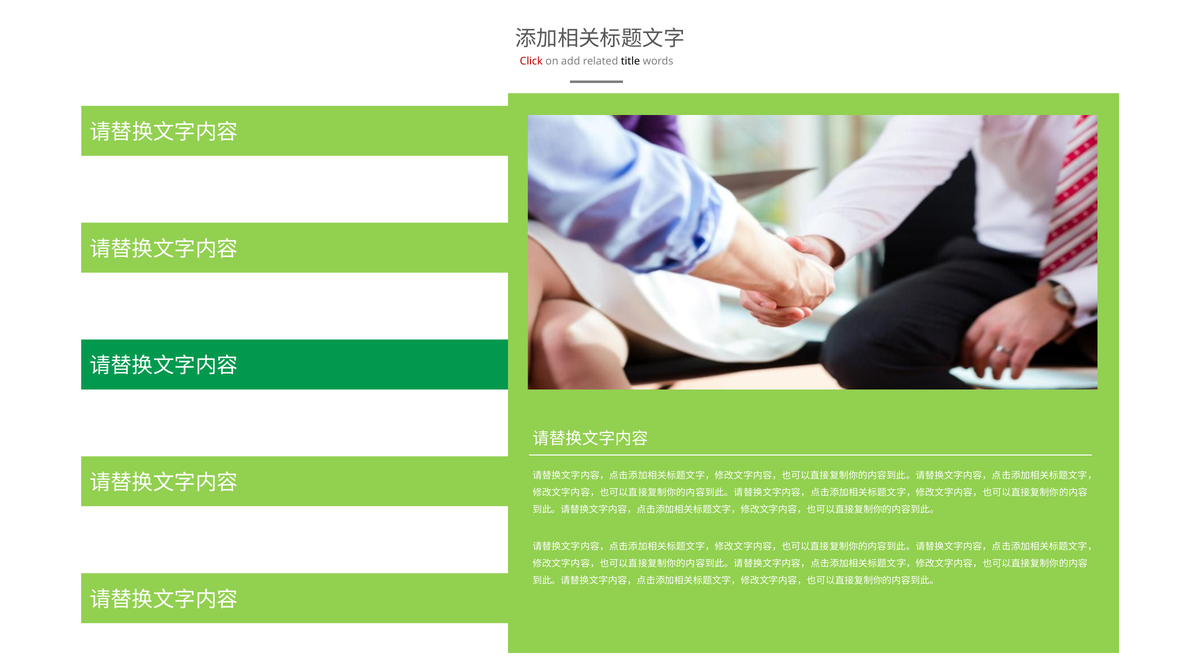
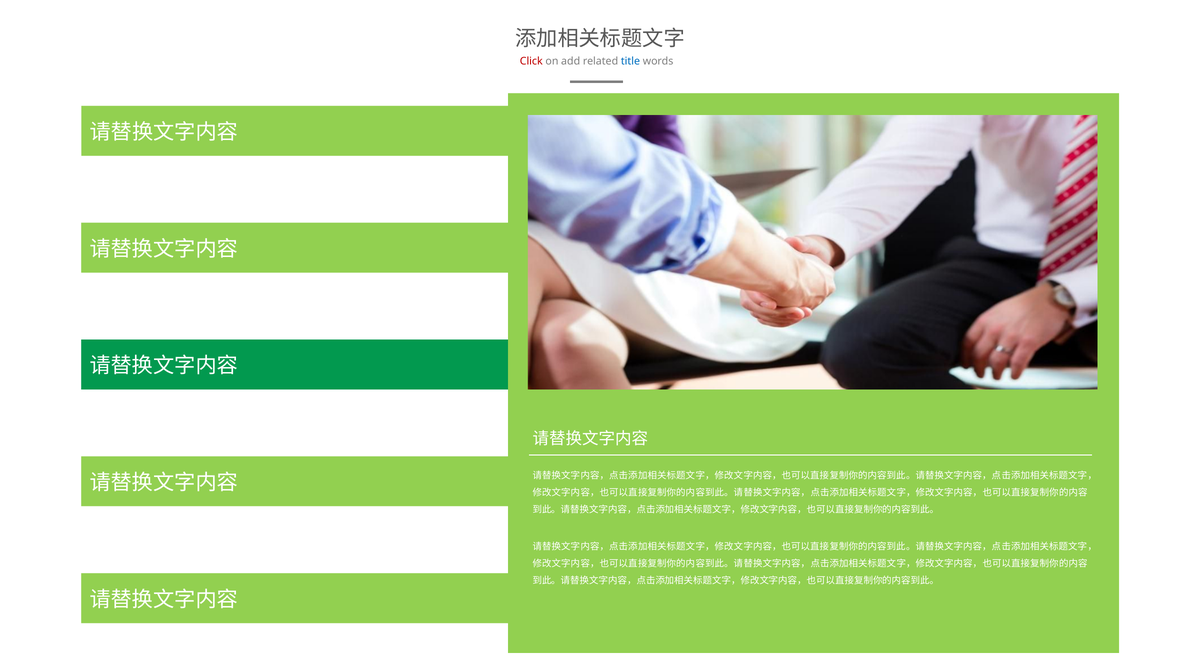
title colour: black -> blue
